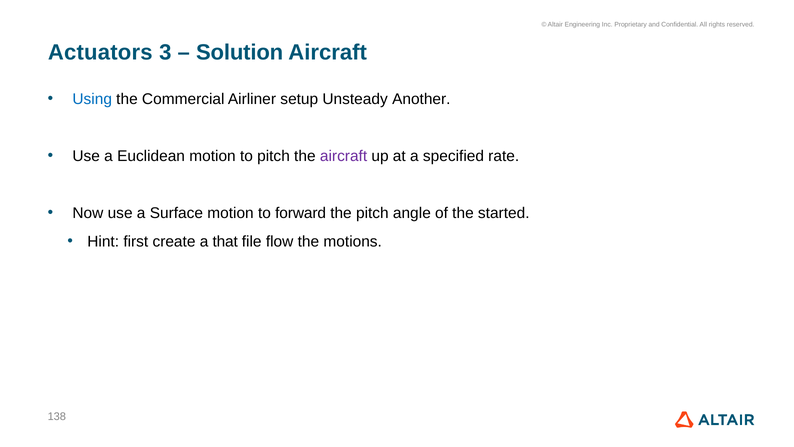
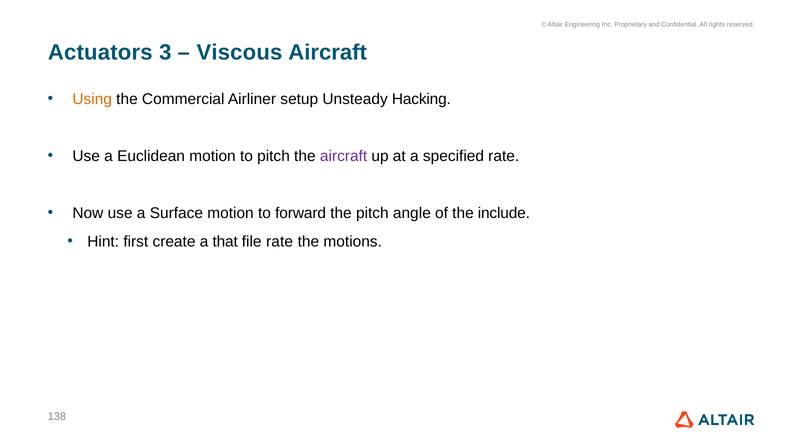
Solution: Solution -> Viscous
Using colour: blue -> orange
Another: Another -> Hacking
started: started -> include
file flow: flow -> rate
